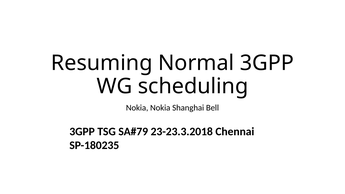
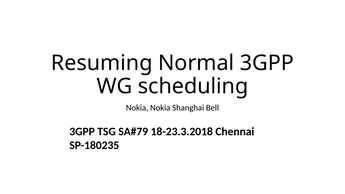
23-23.3.2018: 23-23.3.2018 -> 18-23.3.2018
